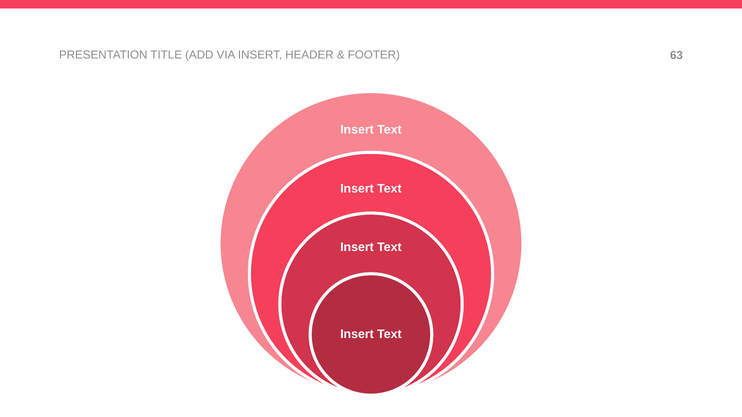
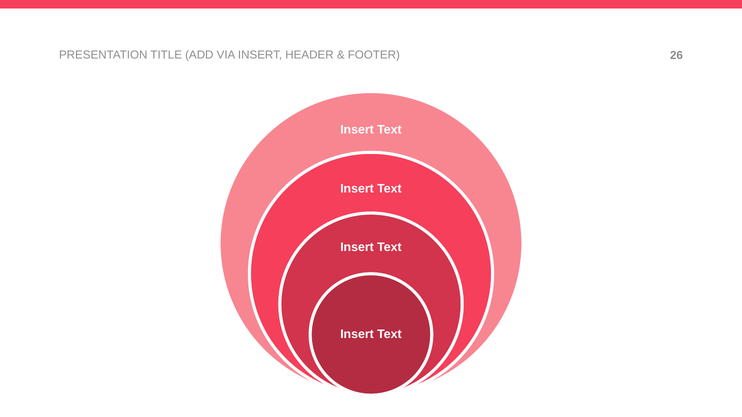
63: 63 -> 26
